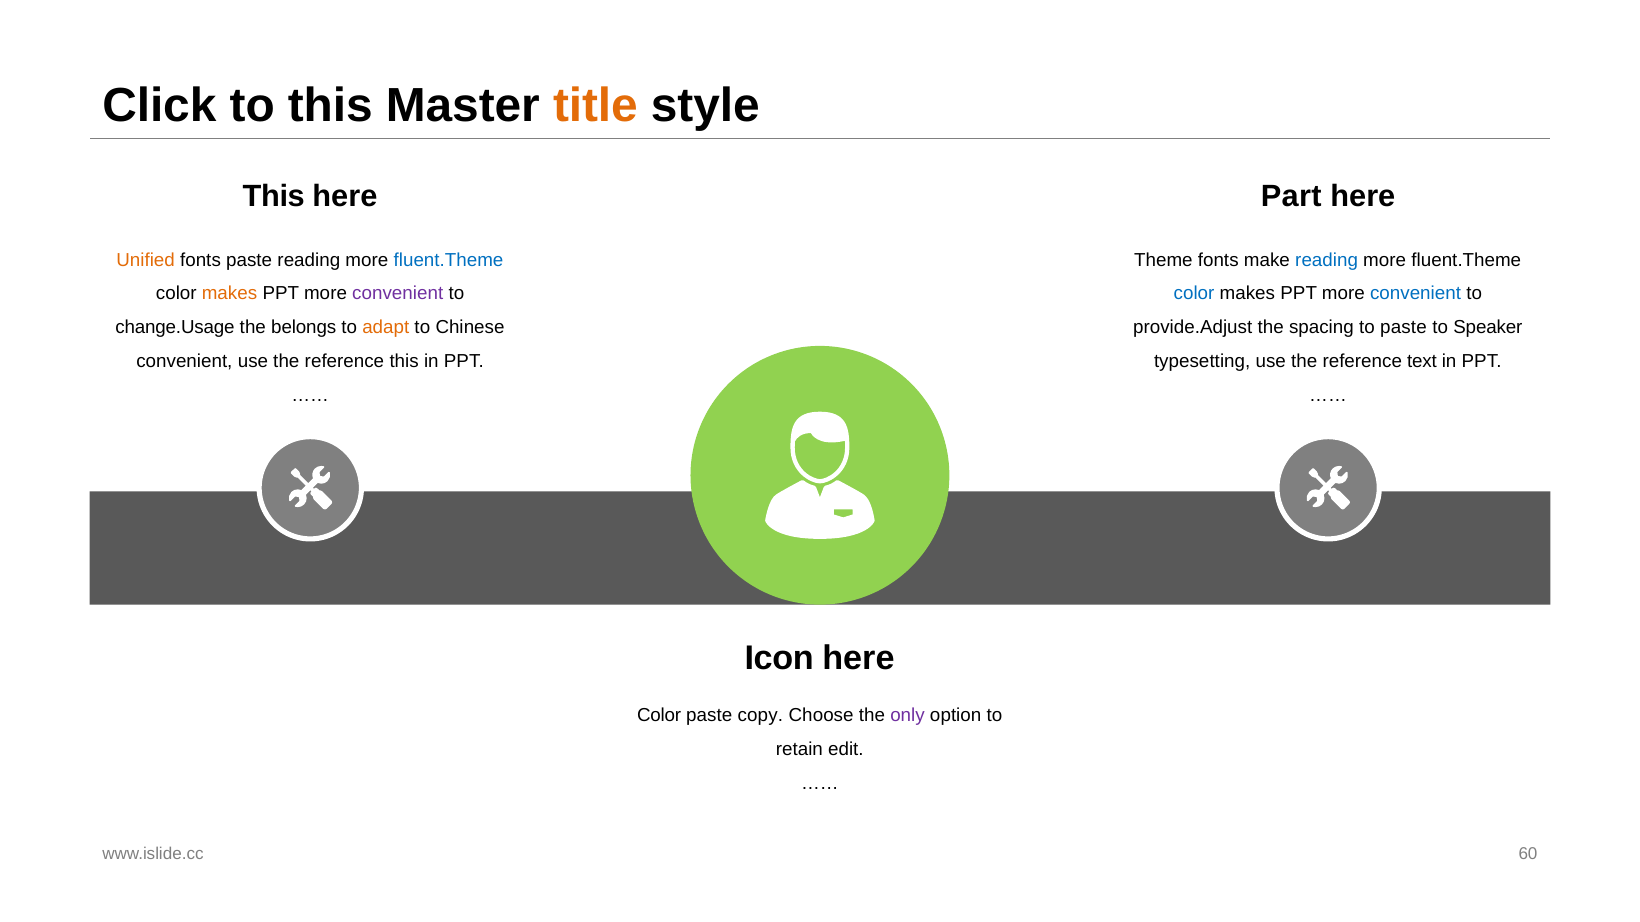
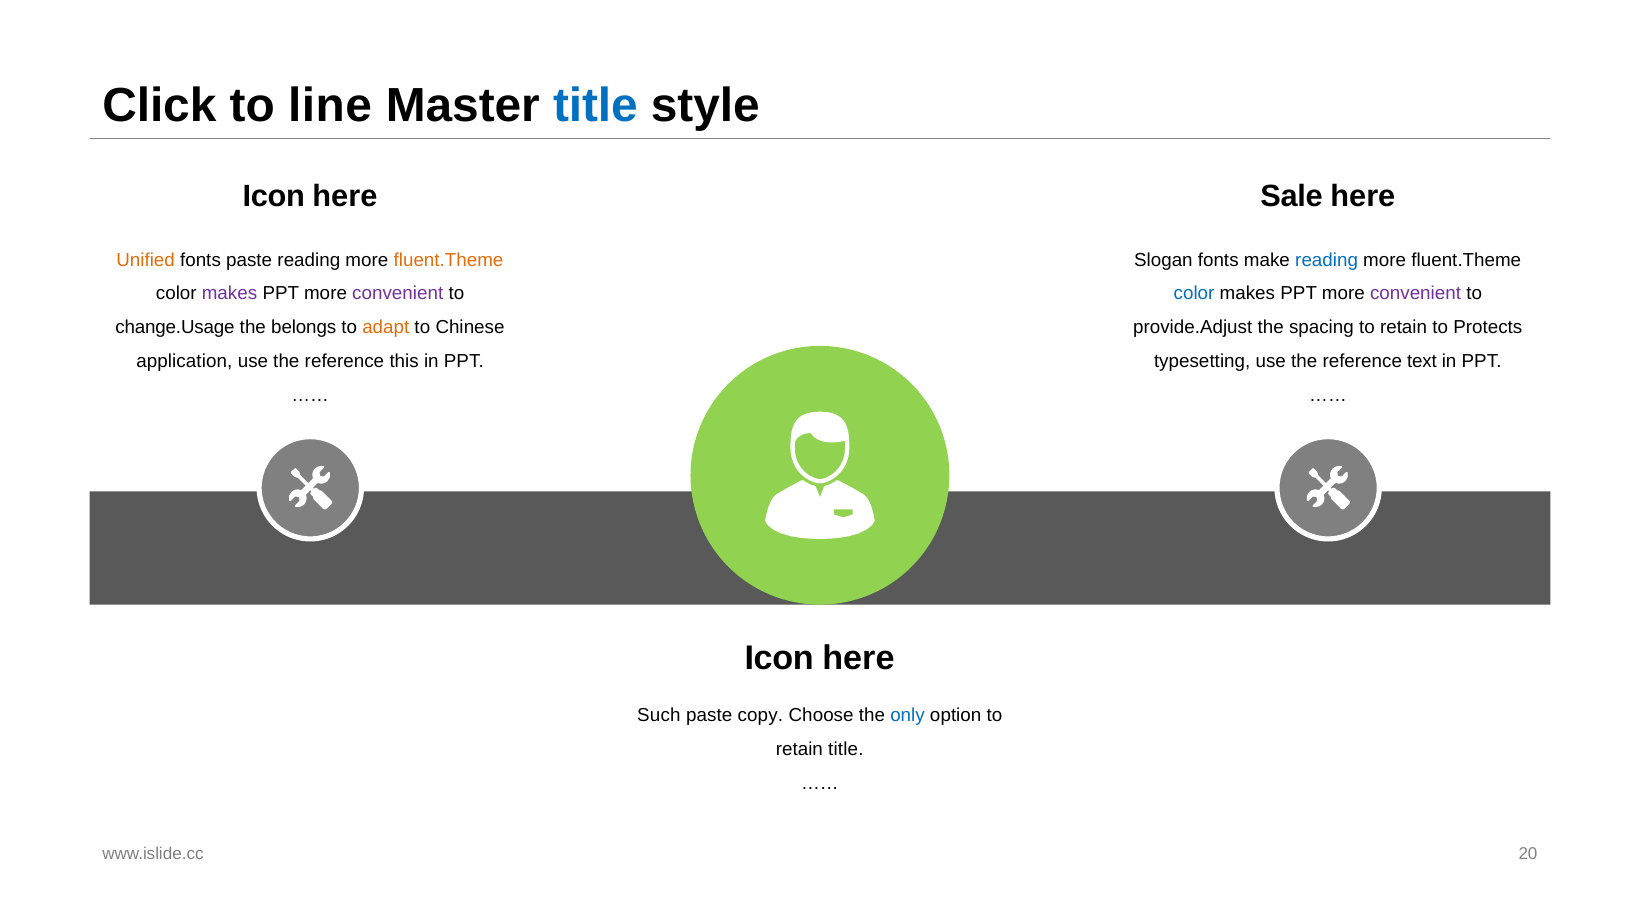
to this: this -> line
title at (595, 106) colour: orange -> blue
This at (274, 197): This -> Icon
Part: Part -> Sale
fluent.Theme at (449, 260) colour: blue -> orange
Theme: Theme -> Slogan
makes at (229, 294) colour: orange -> purple
convenient at (1416, 294) colour: blue -> purple
spacing to paste: paste -> retain
Speaker: Speaker -> Protects
convenient at (184, 362): convenient -> application
Color at (659, 716): Color -> Such
only colour: purple -> blue
retain edit: edit -> title
60: 60 -> 20
